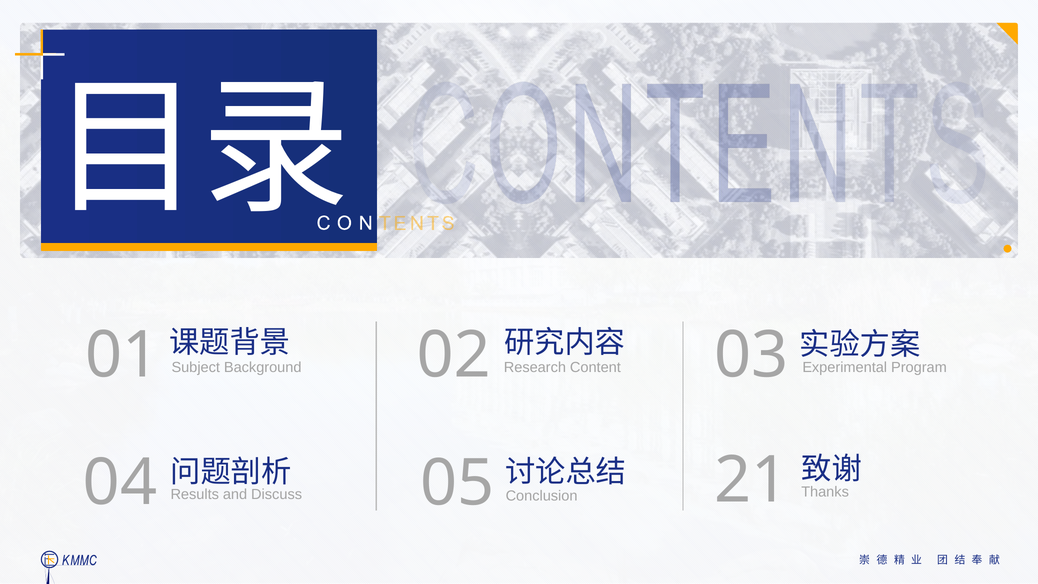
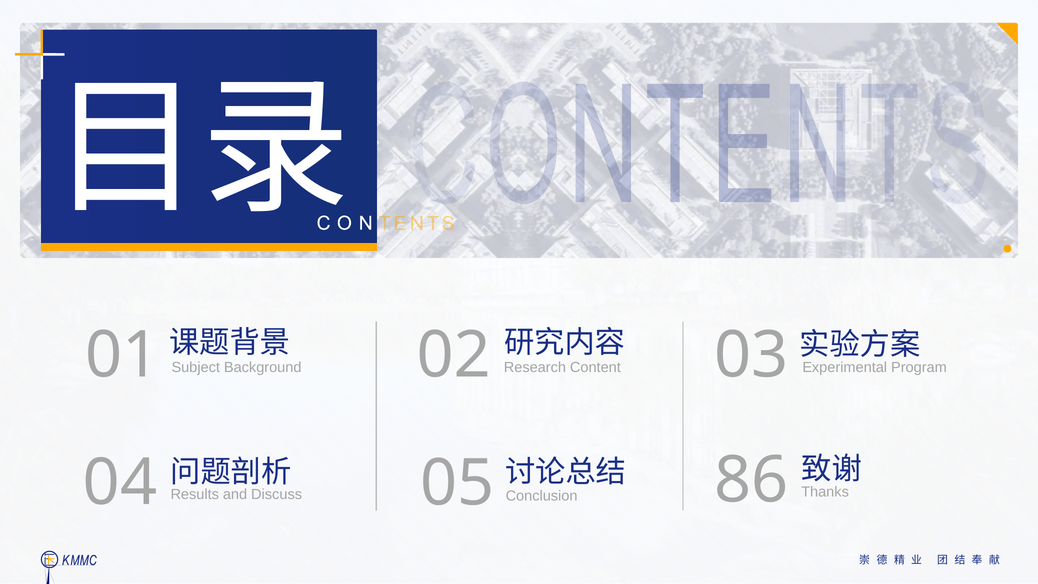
21: 21 -> 86
